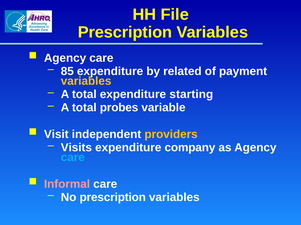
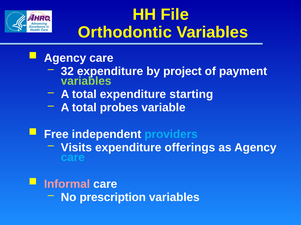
Prescription at (125, 32): Prescription -> Orthodontic
85: 85 -> 32
related: related -> project
variables at (86, 81) colour: yellow -> light green
Visit: Visit -> Free
providers colour: yellow -> light blue
company: company -> offerings
